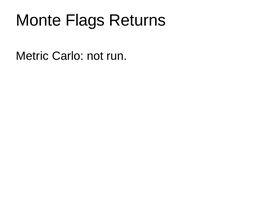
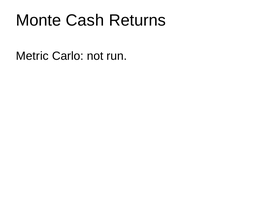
Flags: Flags -> Cash
